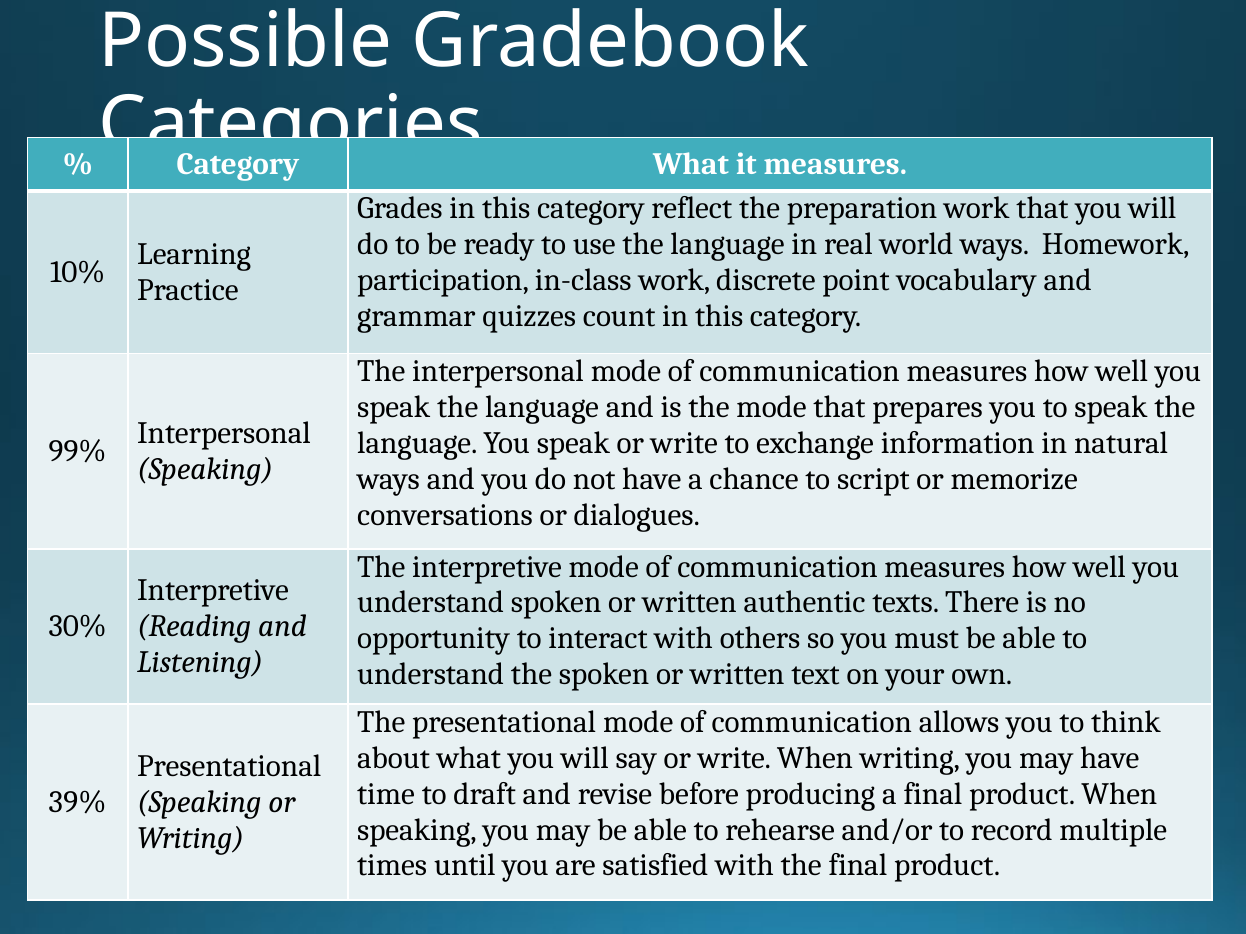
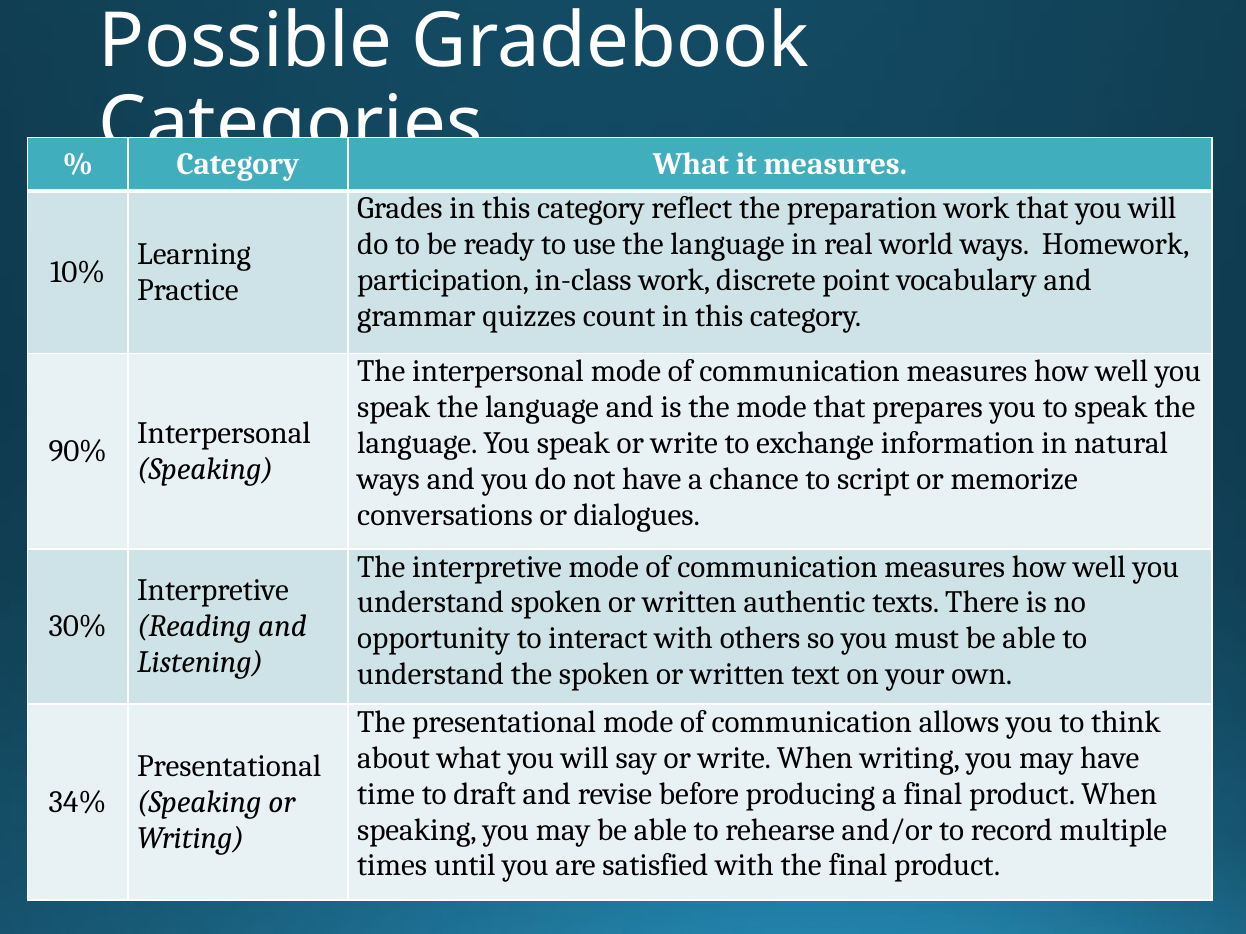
99%: 99% -> 90%
39%: 39% -> 34%
